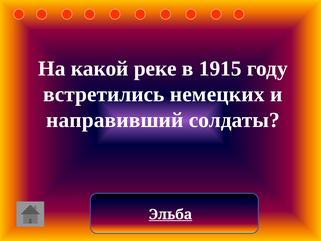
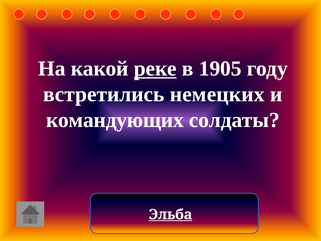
реке underline: none -> present
1915: 1915 -> 1905
направивший: направивший -> командующих
